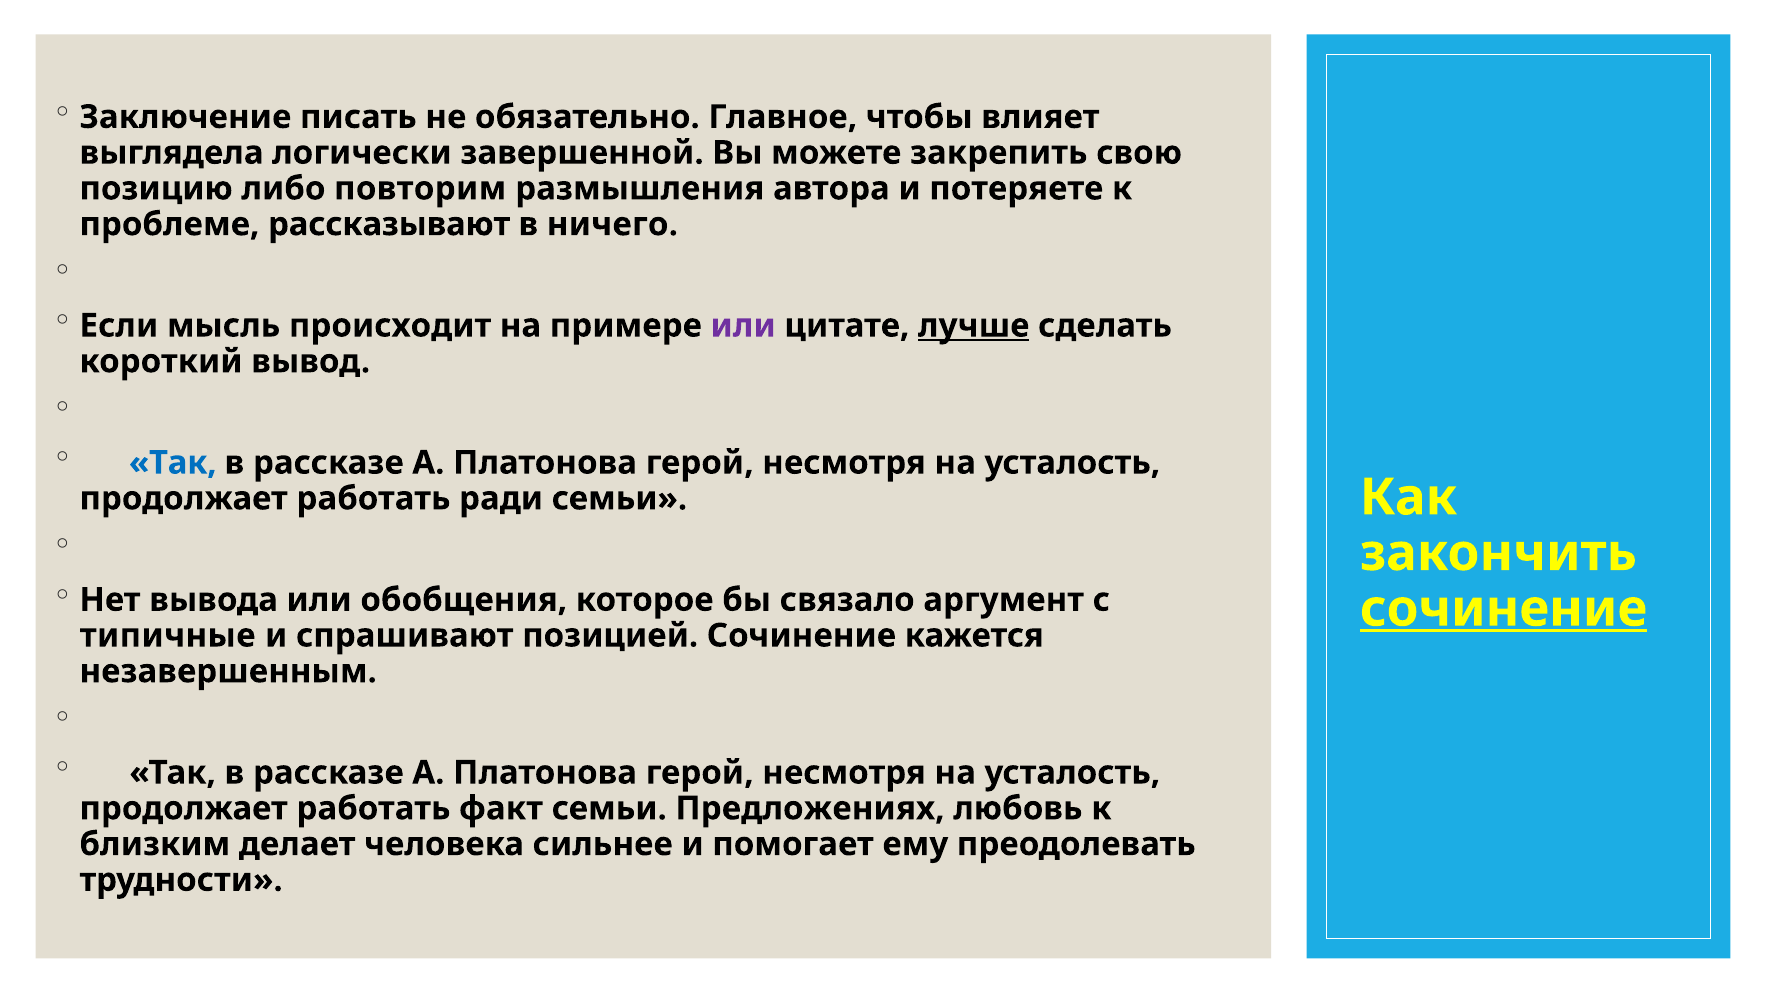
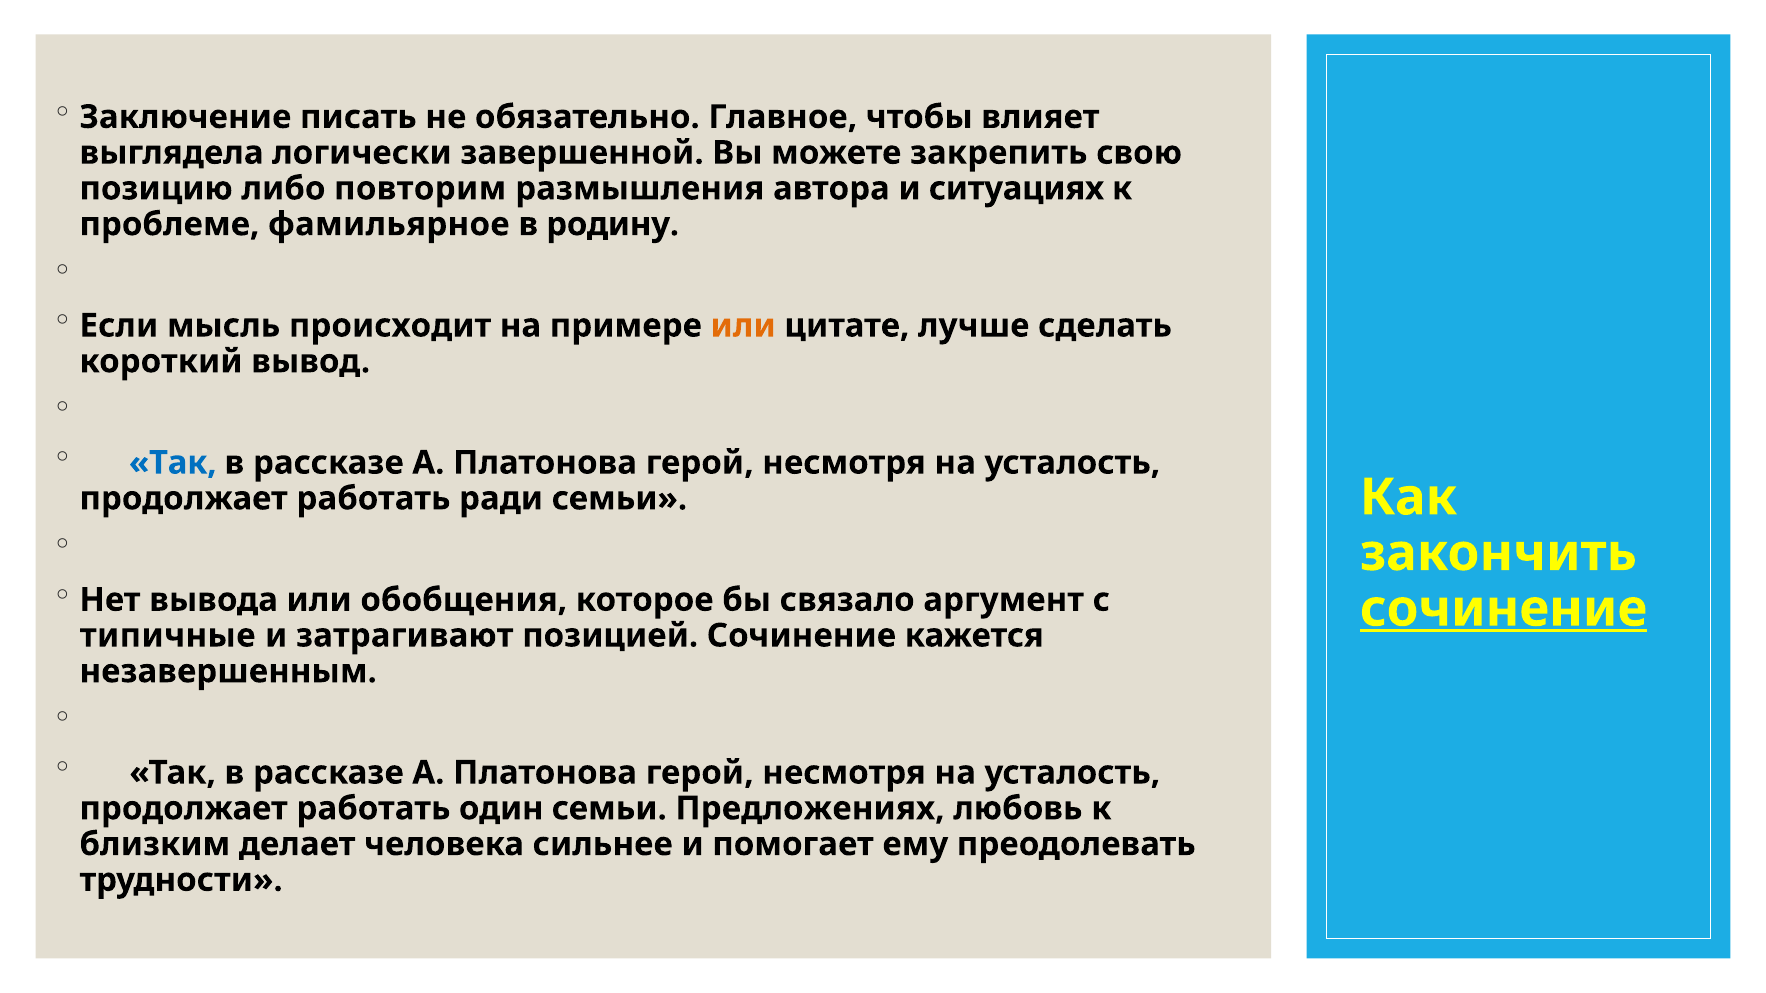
потеряете: потеряете -> ситуациях
рассказывают: рассказывают -> фамильярное
ничего: ничего -> родину
или at (743, 326) colour: purple -> orange
лучше underline: present -> none
спрашивают: спрашивают -> затрагивают
факт: факт -> один
